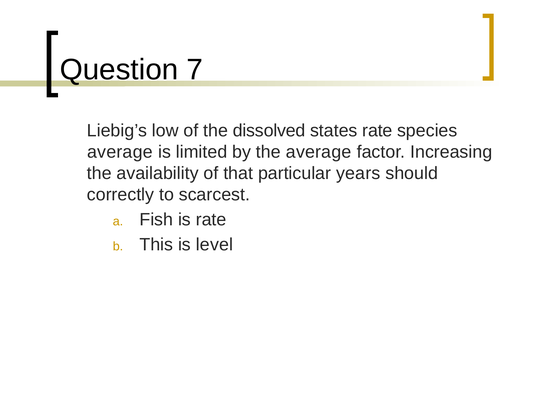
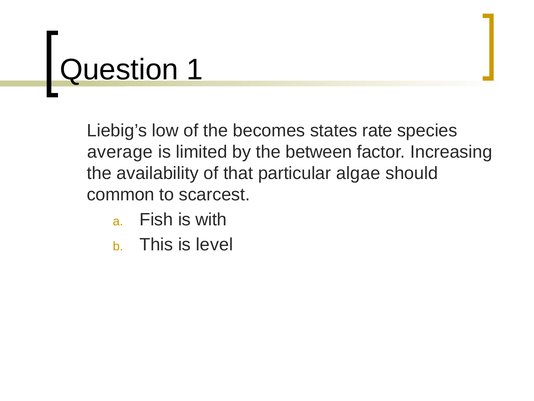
7: 7 -> 1
dissolved: dissolved -> becomes
the average: average -> between
years: years -> algae
correctly: correctly -> common
is rate: rate -> with
